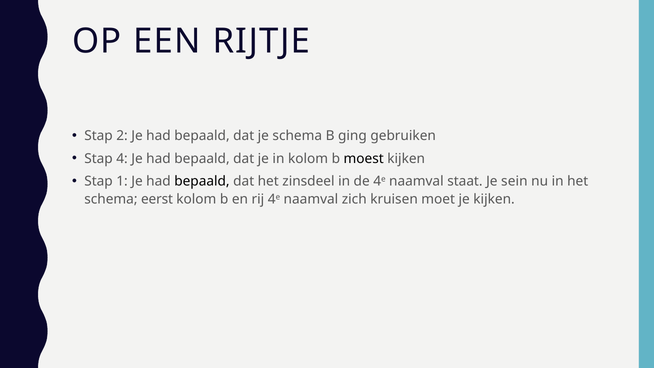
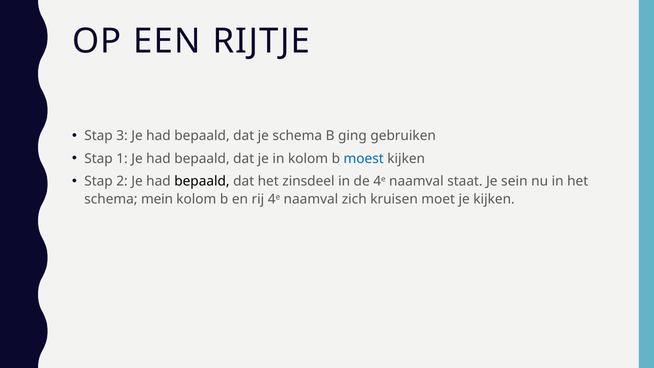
2: 2 -> 3
4: 4 -> 1
moest colour: black -> blue
1: 1 -> 2
eerst: eerst -> mein
